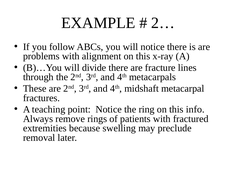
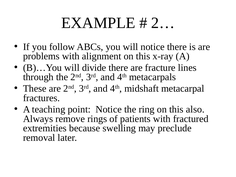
info: info -> also
